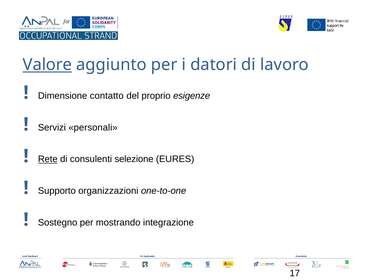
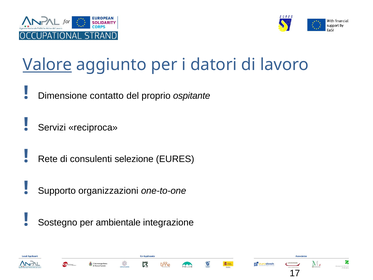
esigenze: esigenze -> ospitante
personali: personali -> reciproca
Rete underline: present -> none
mostrando: mostrando -> ambientale
